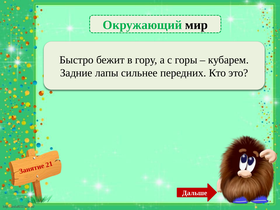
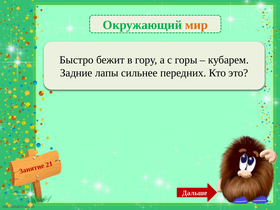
мир colour: black -> orange
